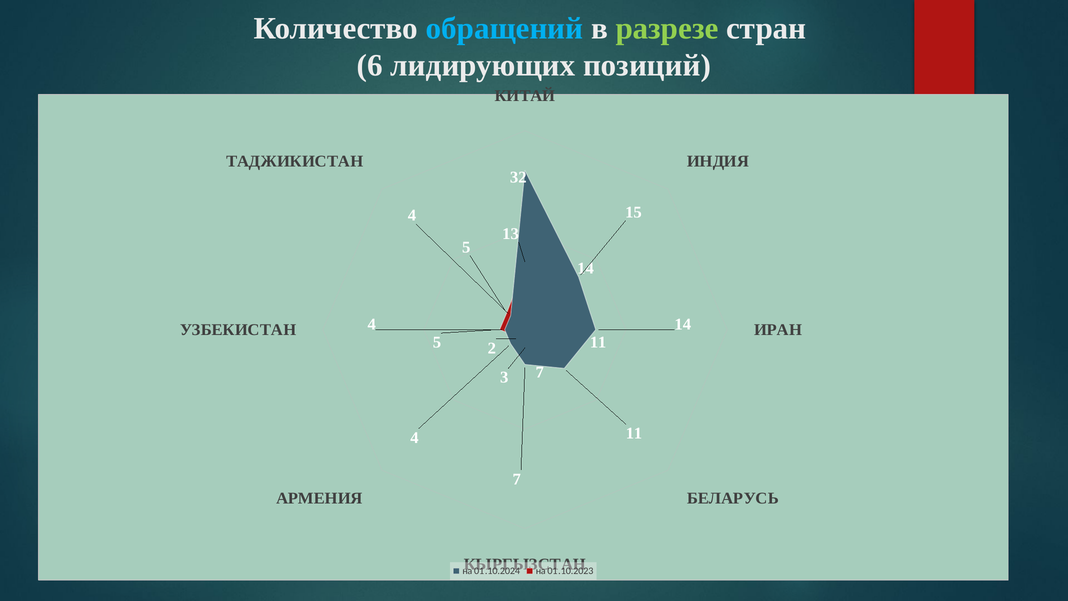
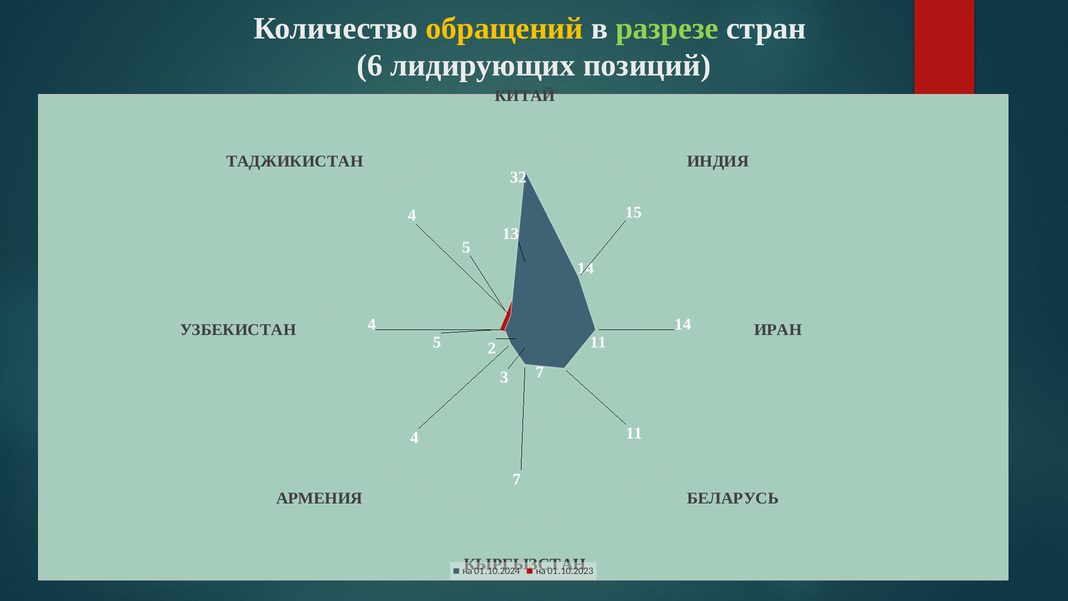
обращений colour: light blue -> yellow
